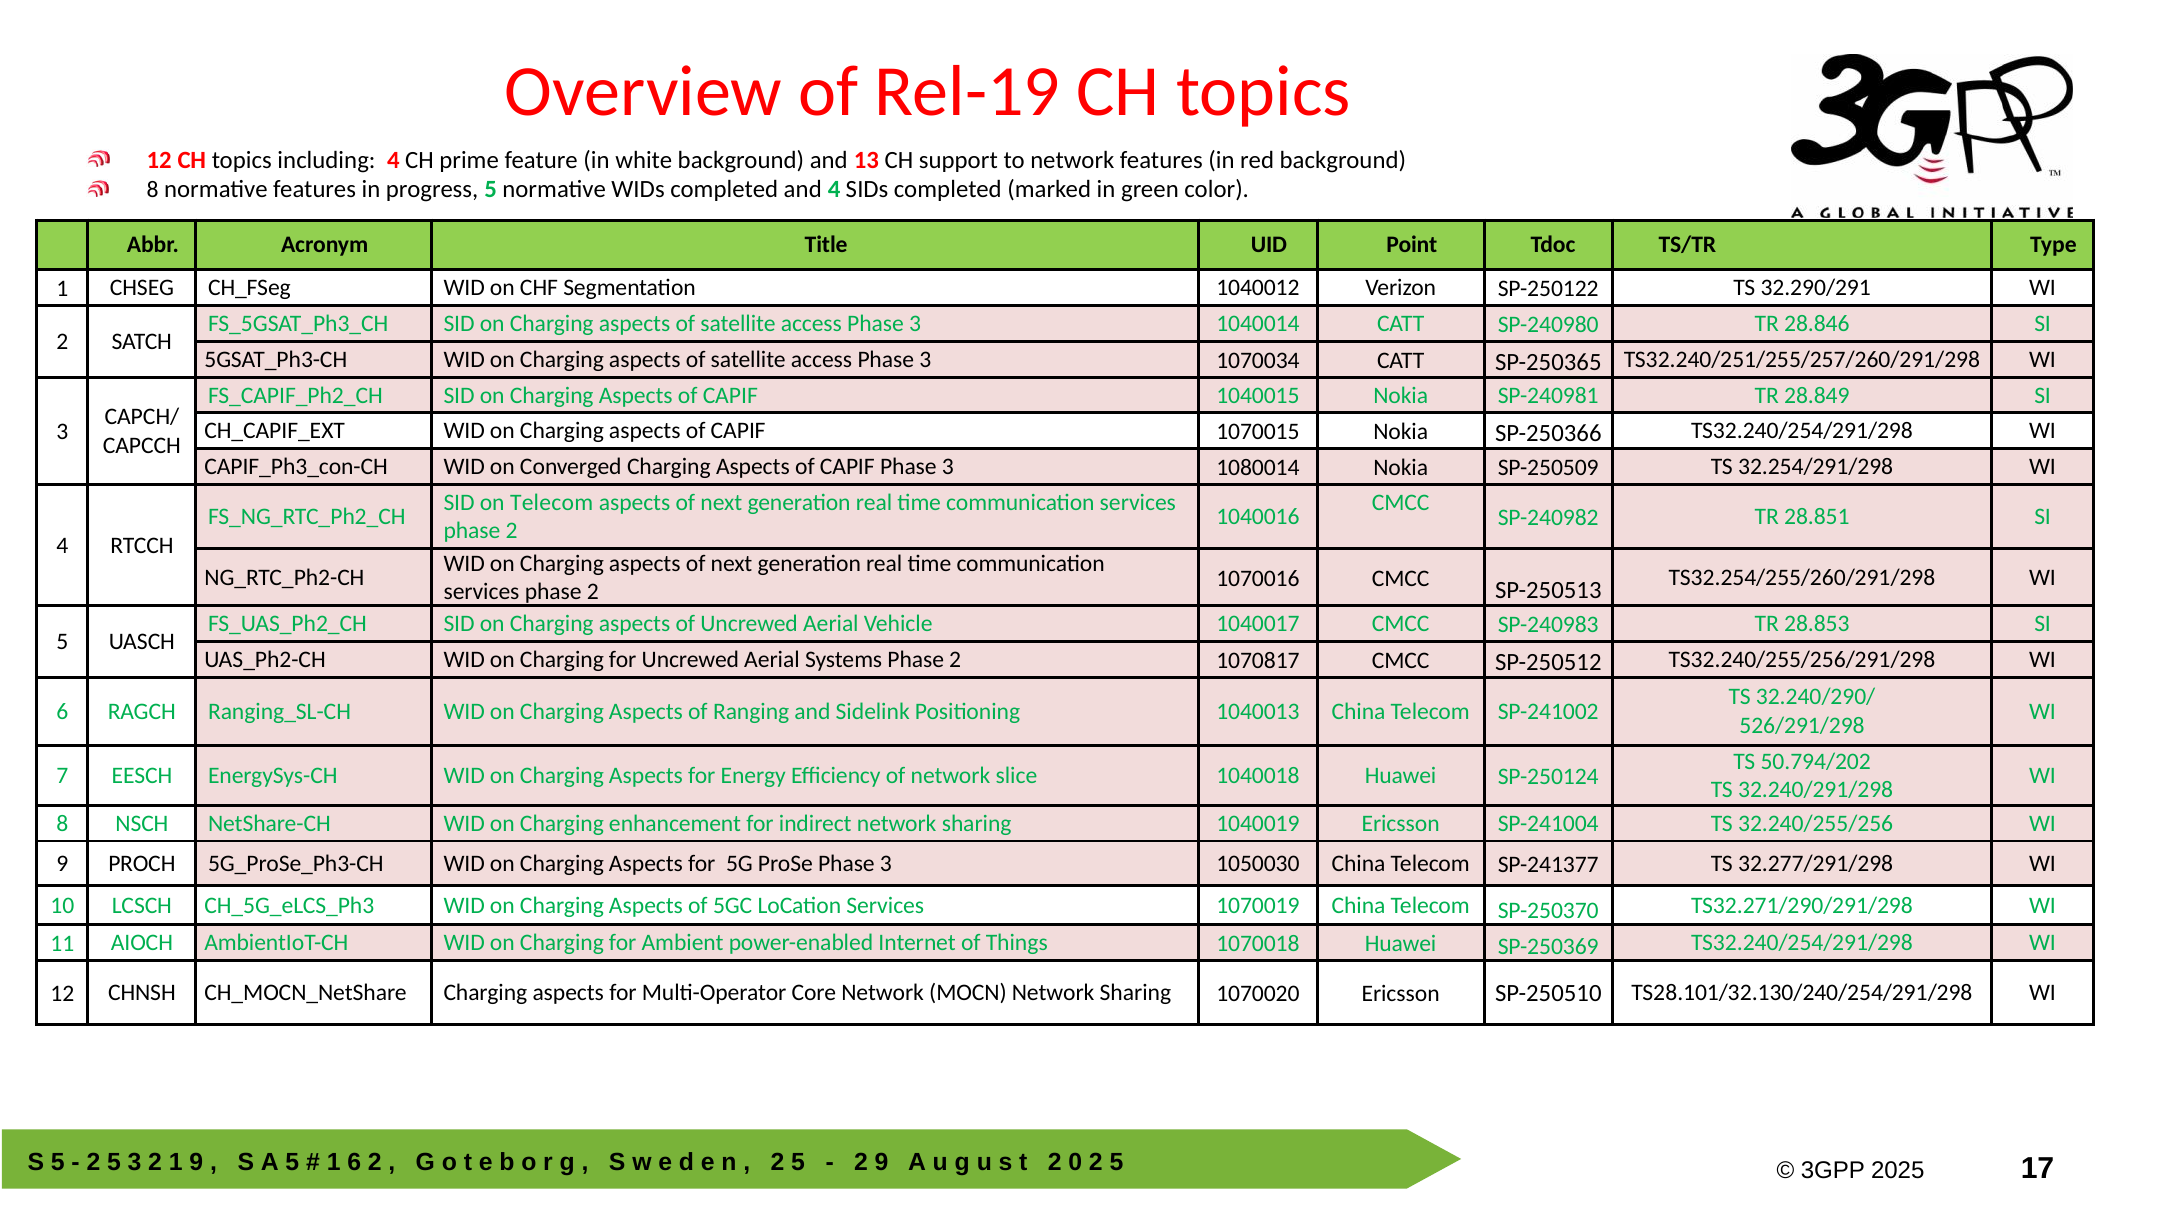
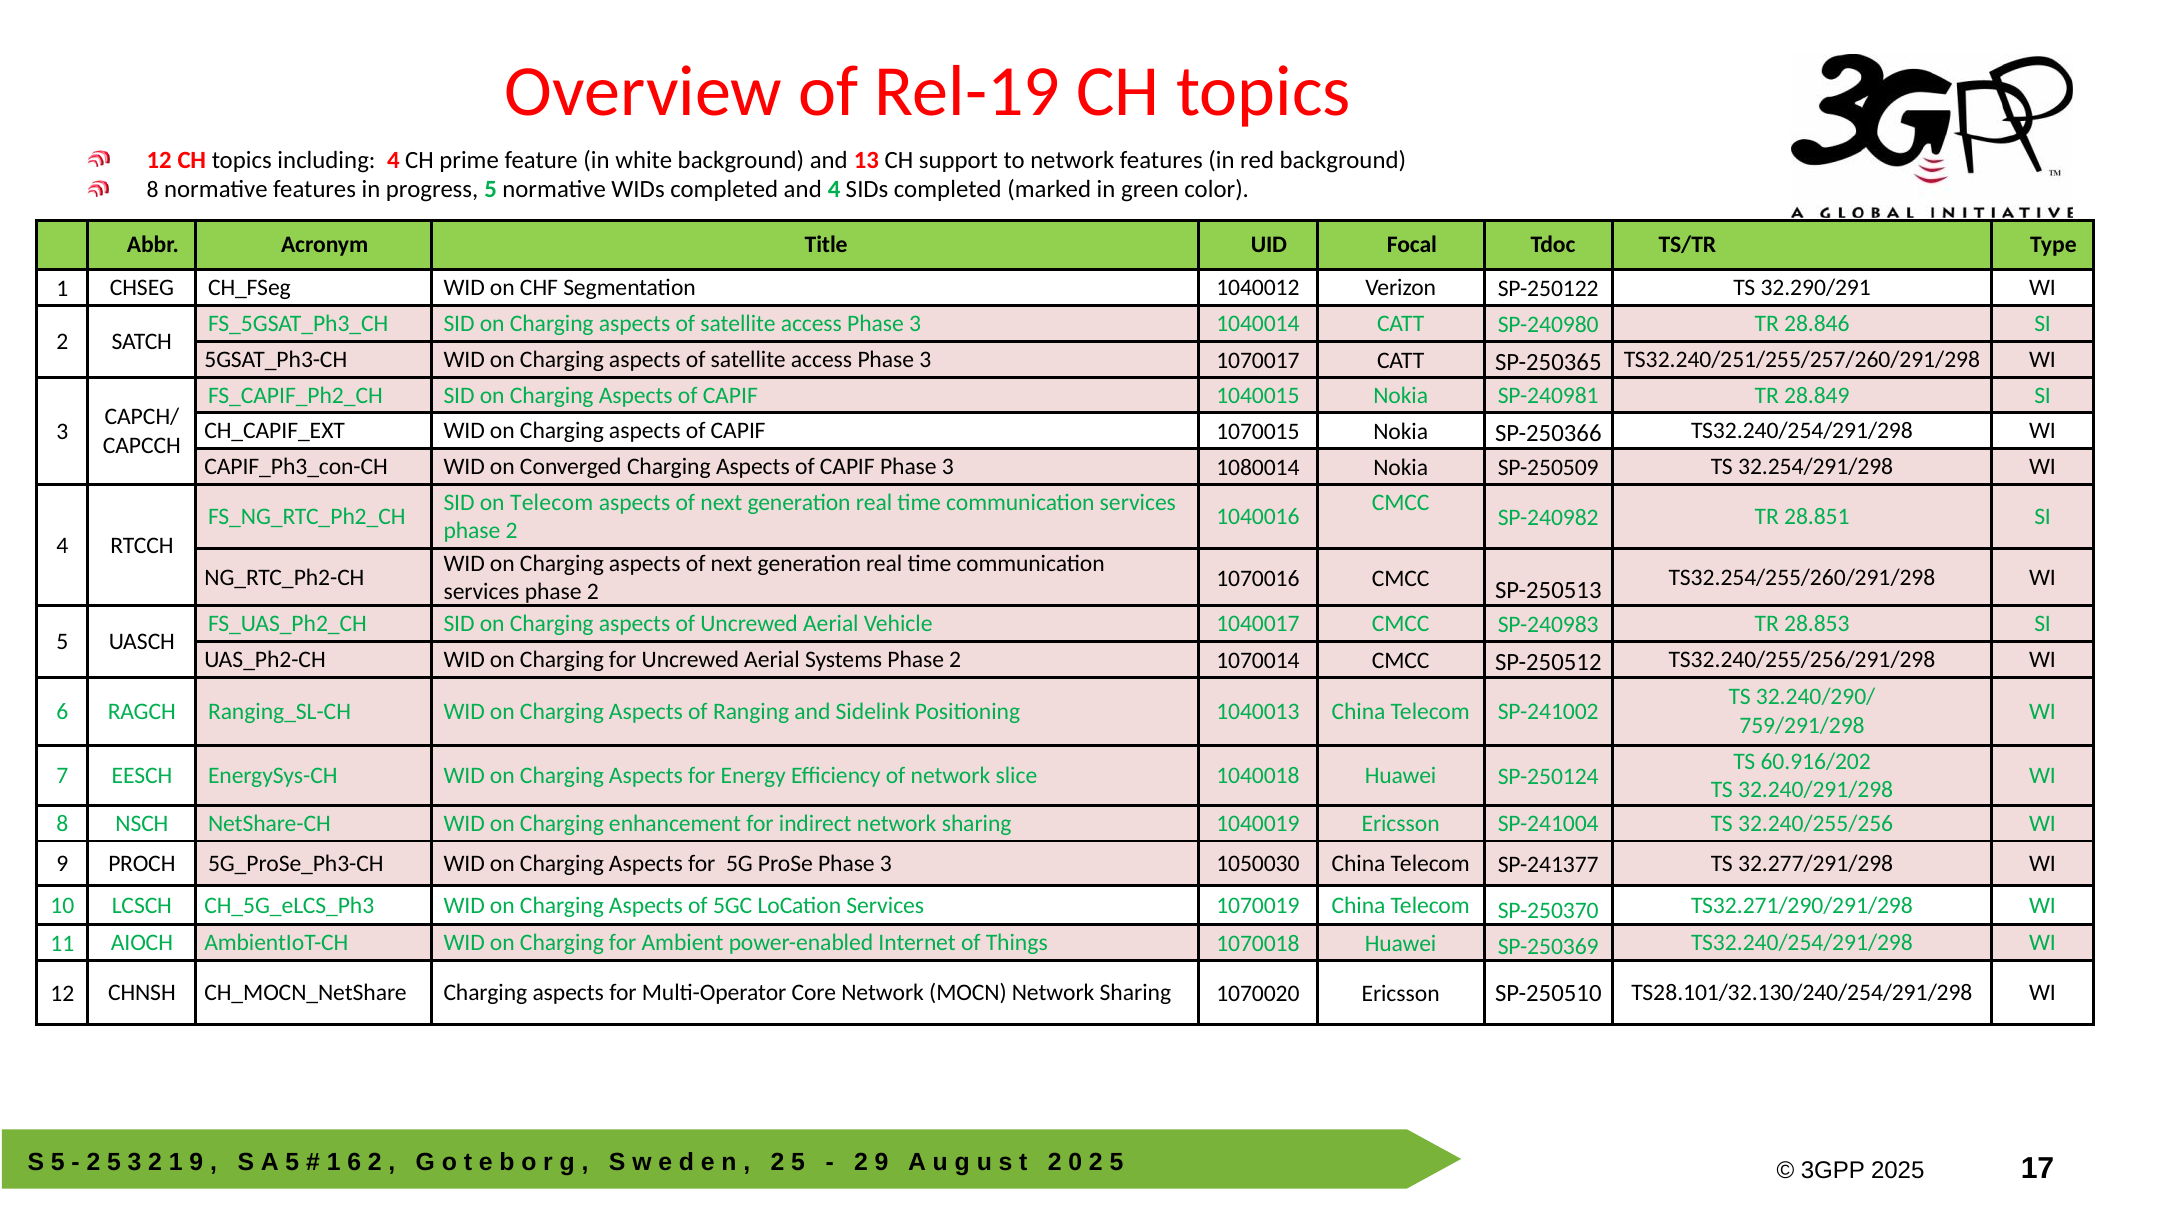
Point: Point -> Focal
1070034: 1070034 -> 1070017
1070817: 1070817 -> 1070014
526/291/298: 526/291/298 -> 759/291/298
50.794/202: 50.794/202 -> 60.916/202
